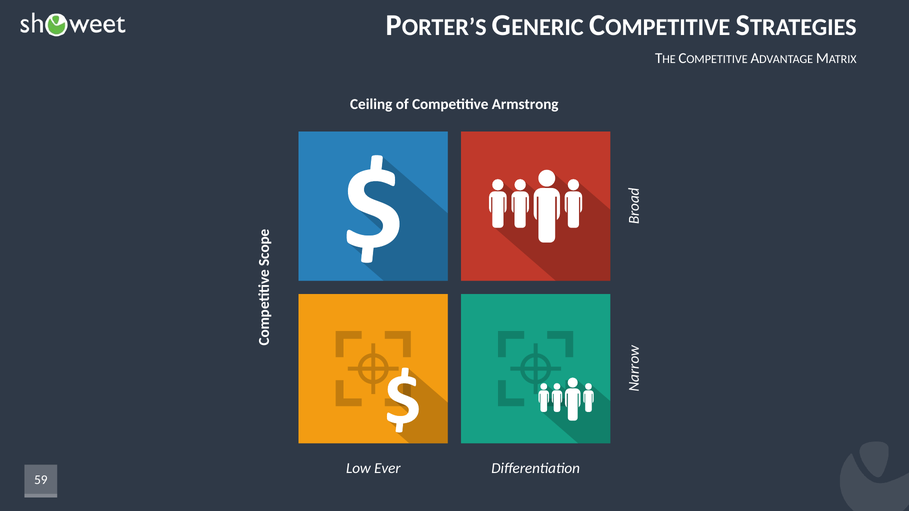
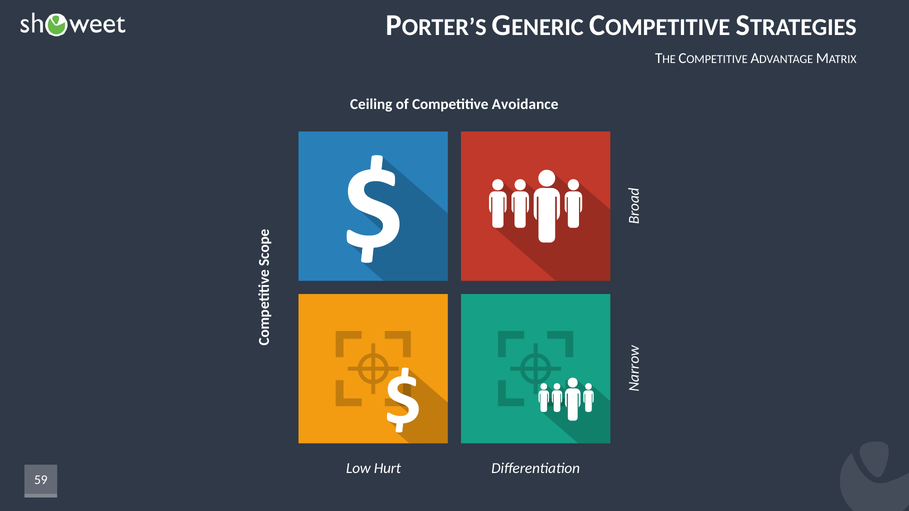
Armstrong: Armstrong -> Avoidance
Ever: Ever -> Hurt
